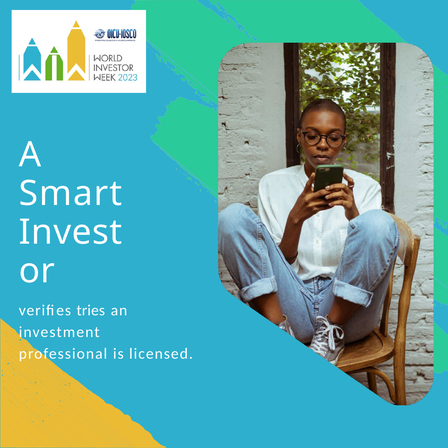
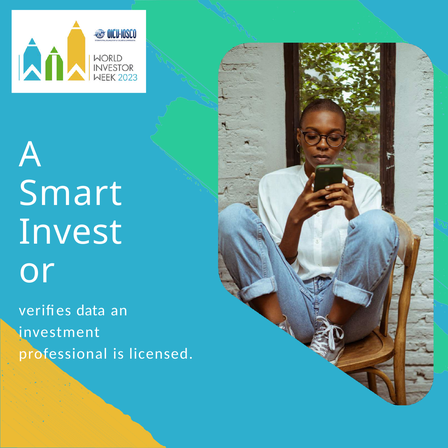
tries: tries -> data
